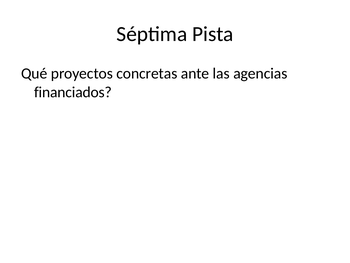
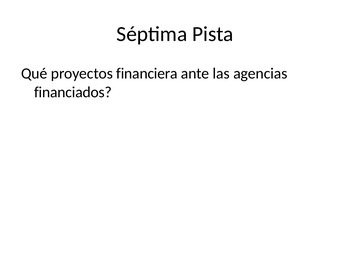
concretas: concretas -> financiera
